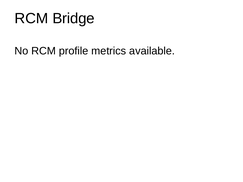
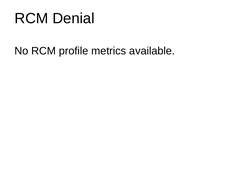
Bridge: Bridge -> Denial
